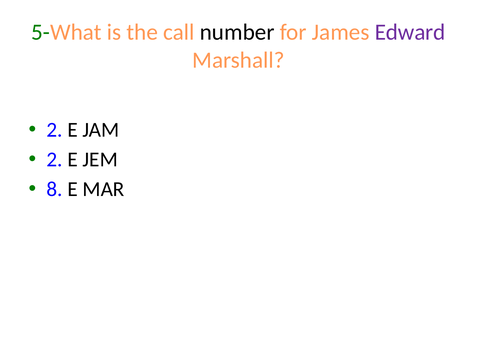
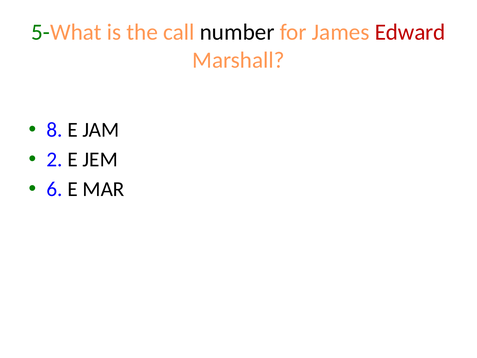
Edward colour: purple -> red
2 at (55, 130): 2 -> 8
8: 8 -> 6
